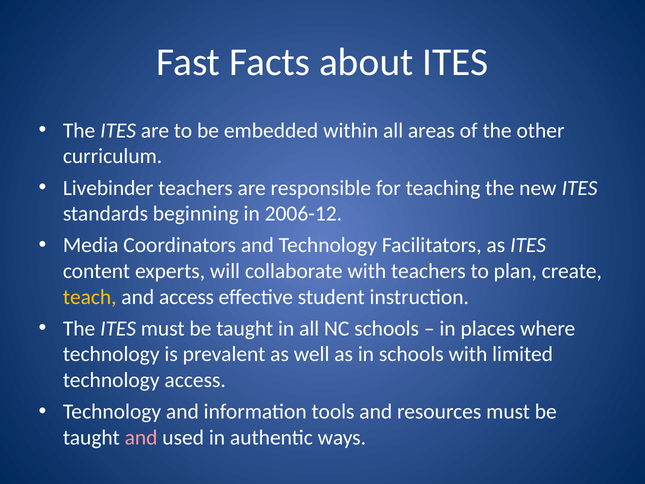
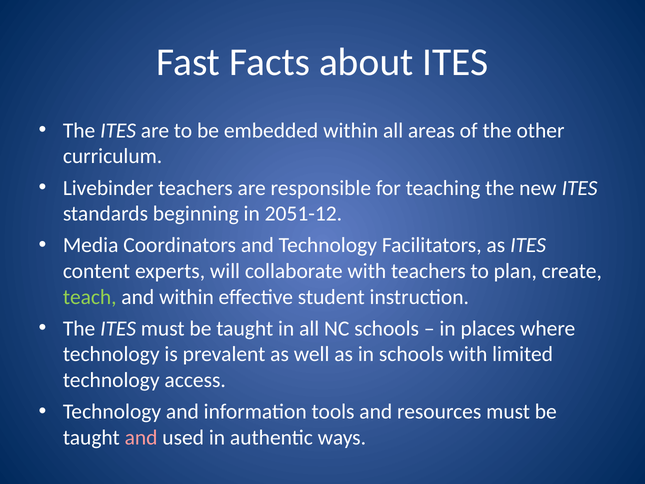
2006-12: 2006-12 -> 2051-12
teach colour: yellow -> light green
and access: access -> within
